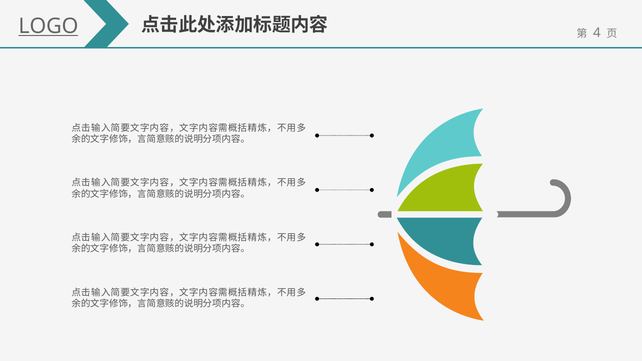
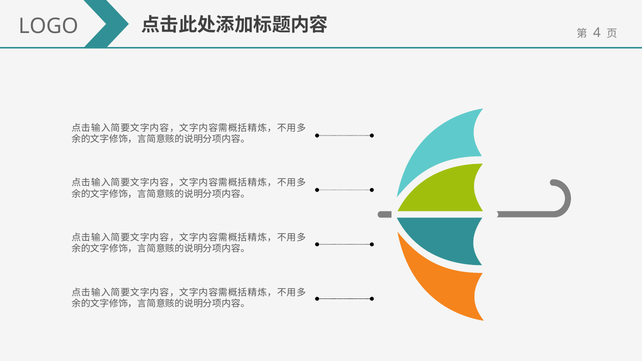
LOGO underline: present -> none
